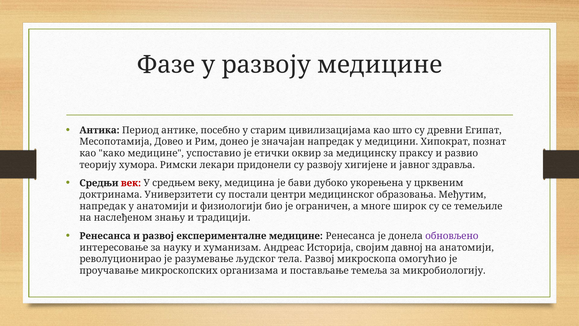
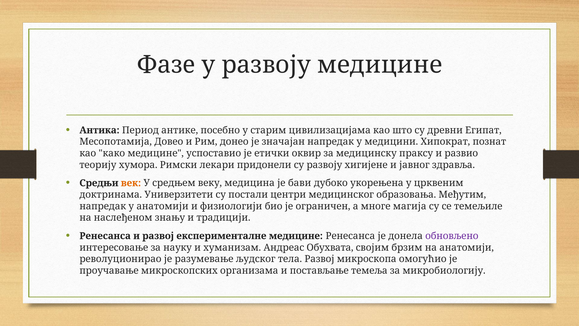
век colour: red -> orange
широк: широк -> магија
Историја: Историја -> Обухвата
давној: давној -> брзим
